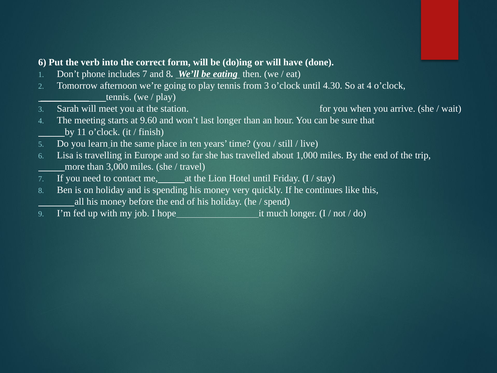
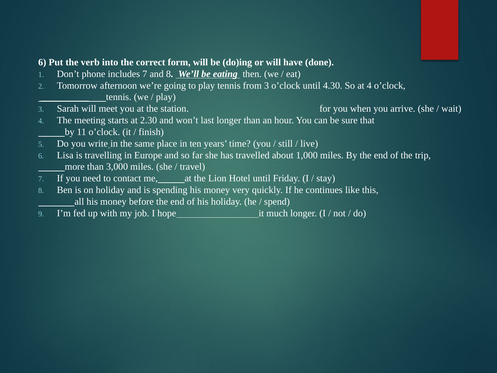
9.60: 9.60 -> 2.30
learn: learn -> write
